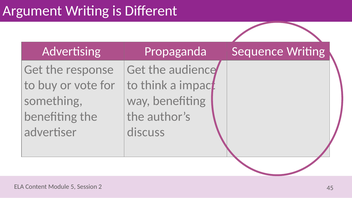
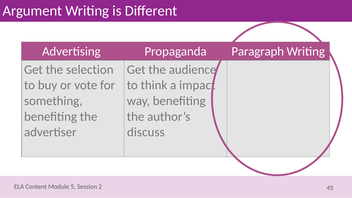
Sequence: Sequence -> Paragraph
response: response -> selection
